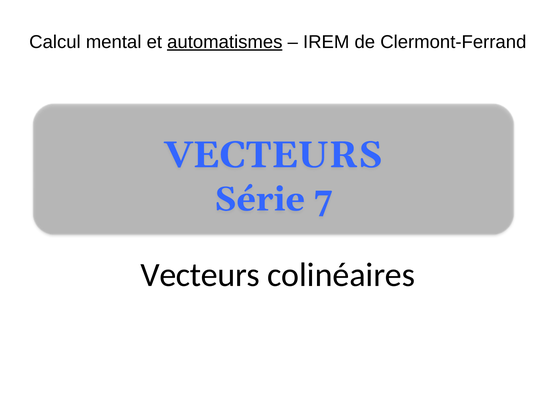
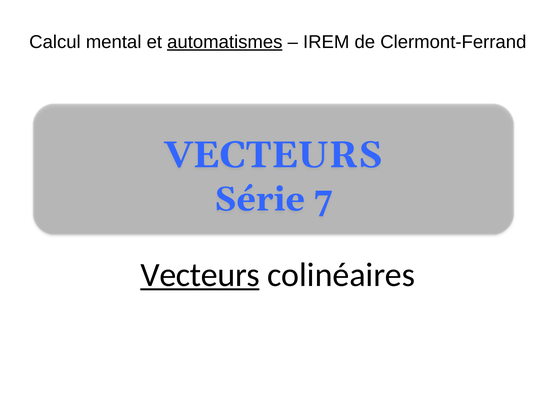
Vecteurs at (200, 275) underline: none -> present
